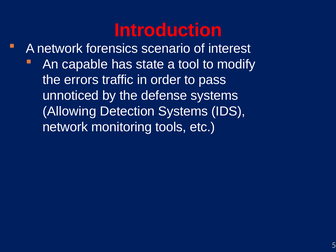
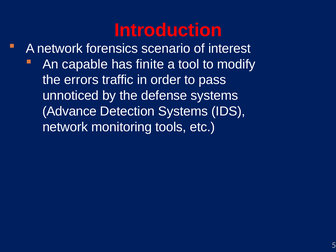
state: state -> finite
Allowing: Allowing -> Advance
